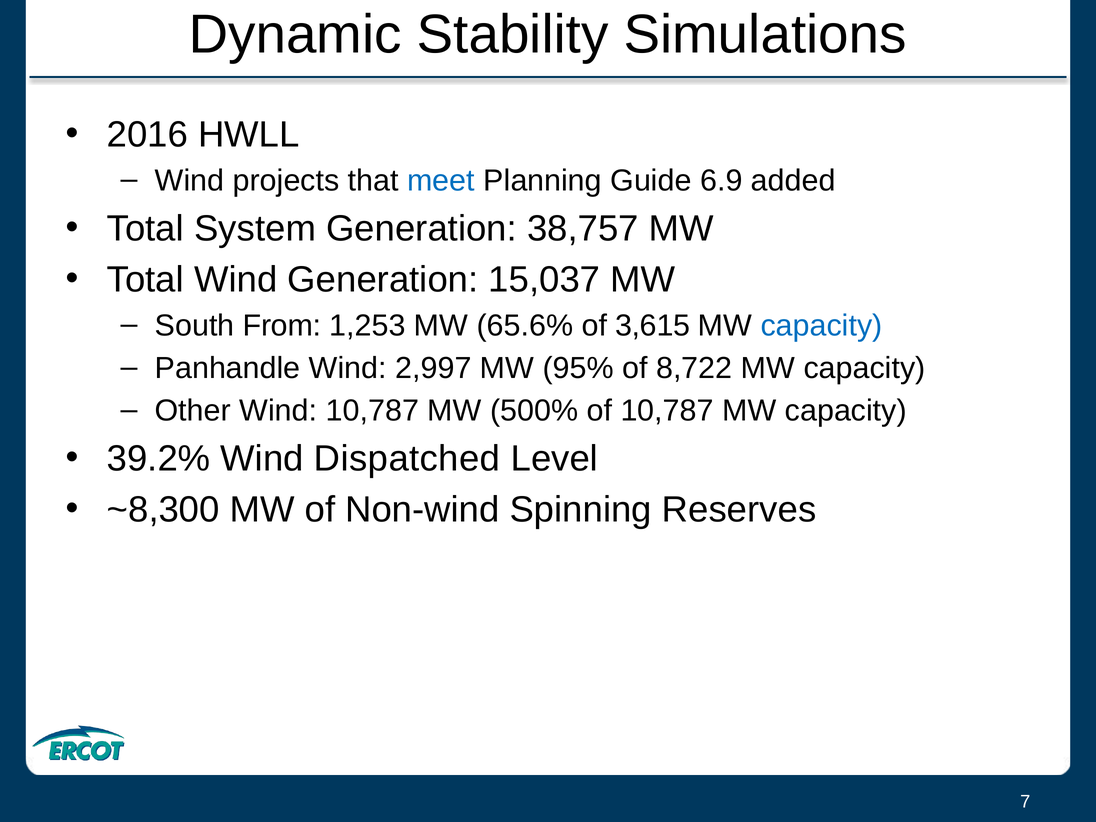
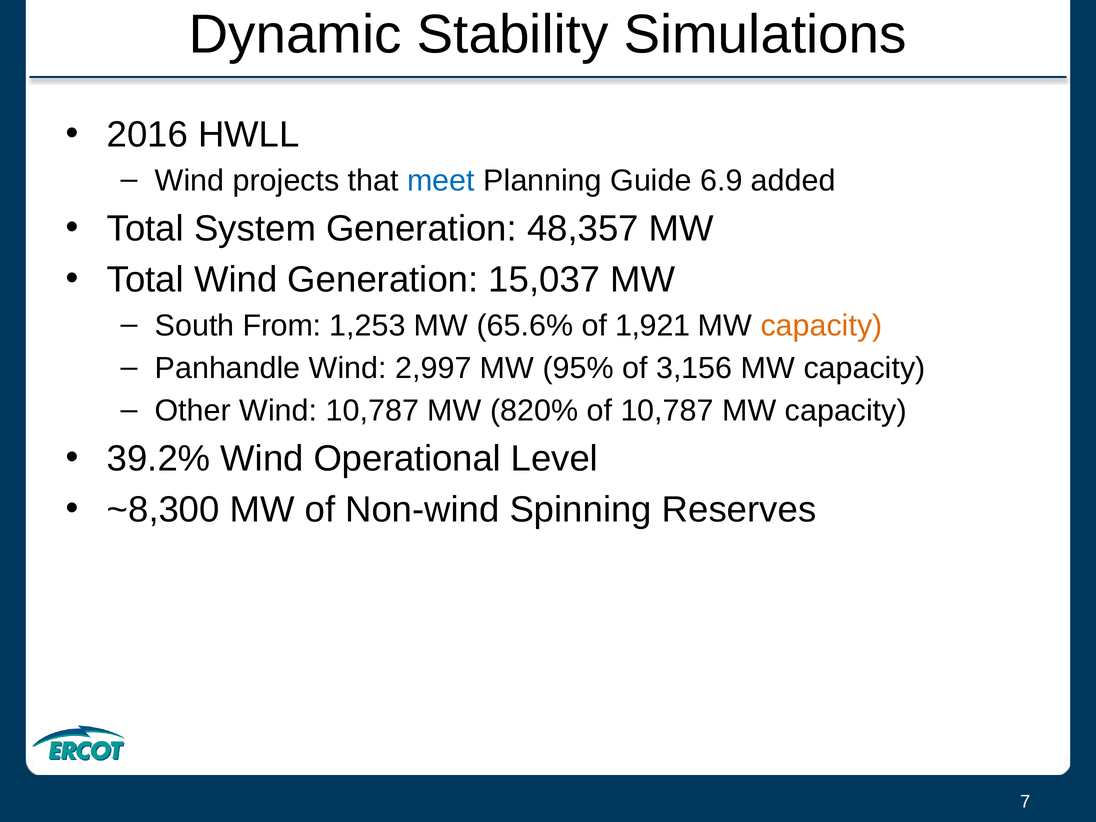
38,757: 38,757 -> 48,357
3,615: 3,615 -> 1,921
capacity at (822, 326) colour: blue -> orange
8,722: 8,722 -> 3,156
500%: 500% -> 820%
Dispatched: Dispatched -> Operational
